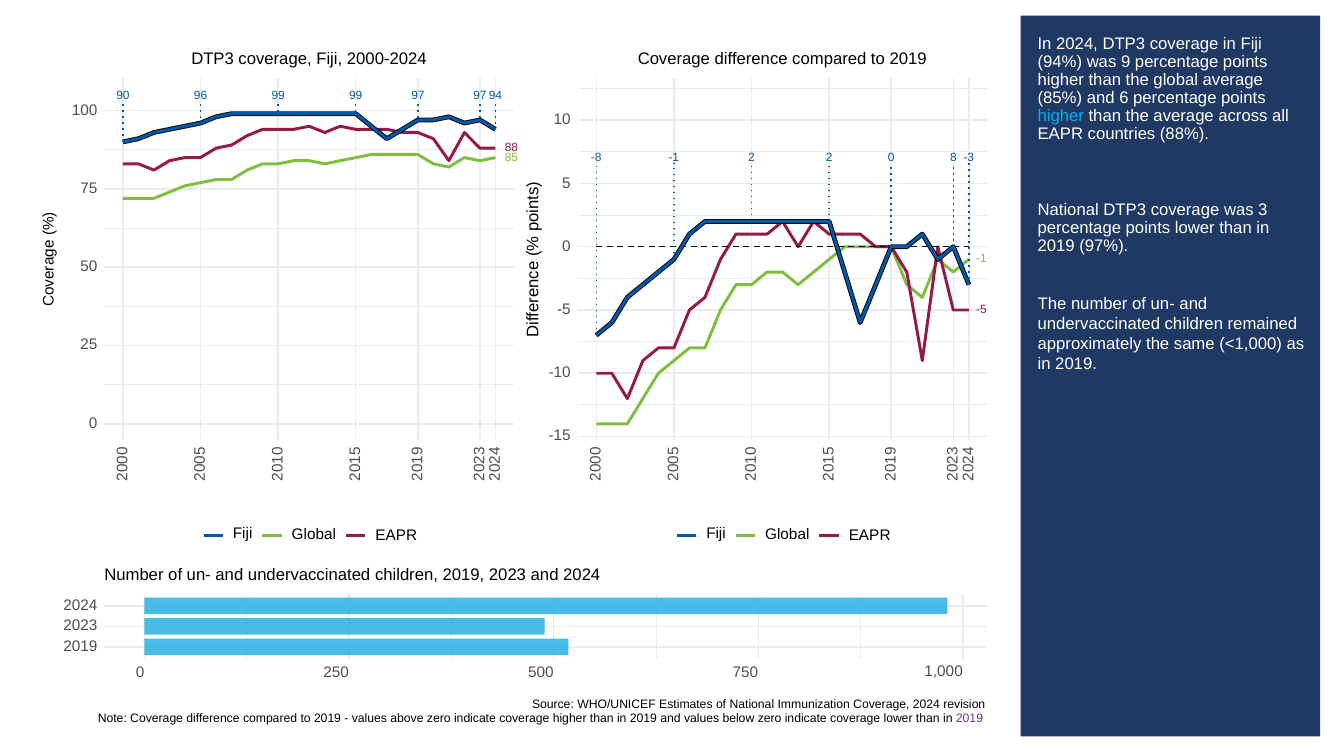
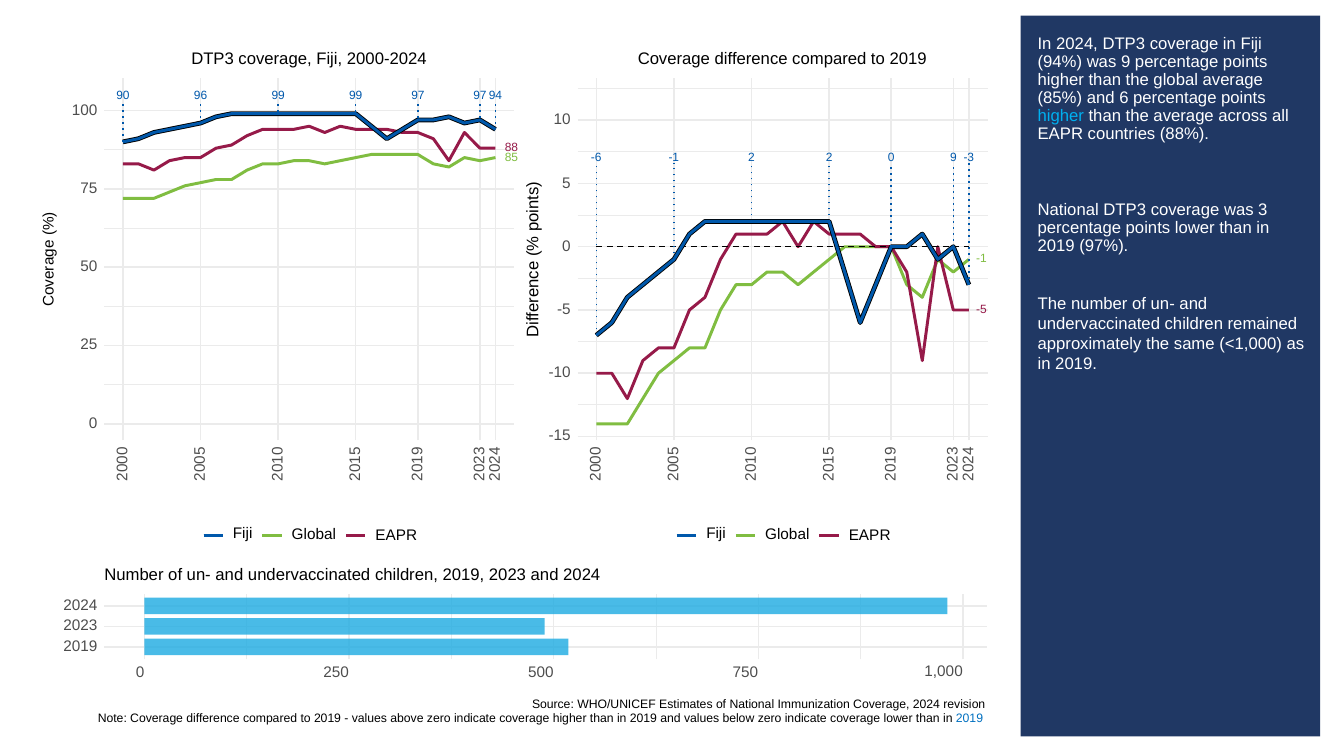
-8: -8 -> -6
0 8: 8 -> 9
2019 at (970, 718) colour: purple -> blue
